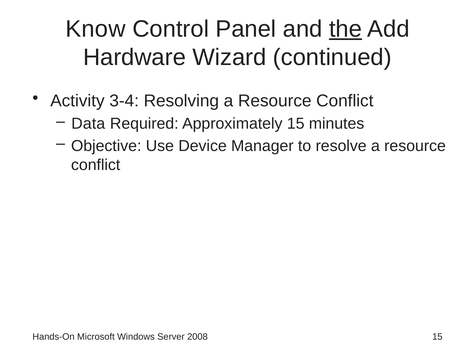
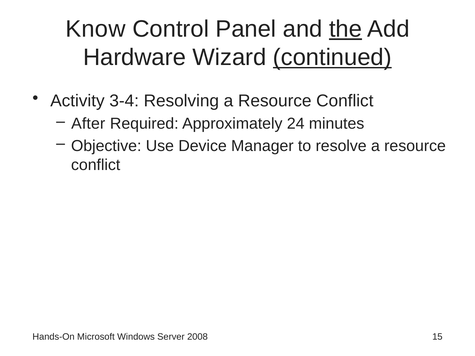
continued underline: none -> present
Data: Data -> After
Approximately 15: 15 -> 24
